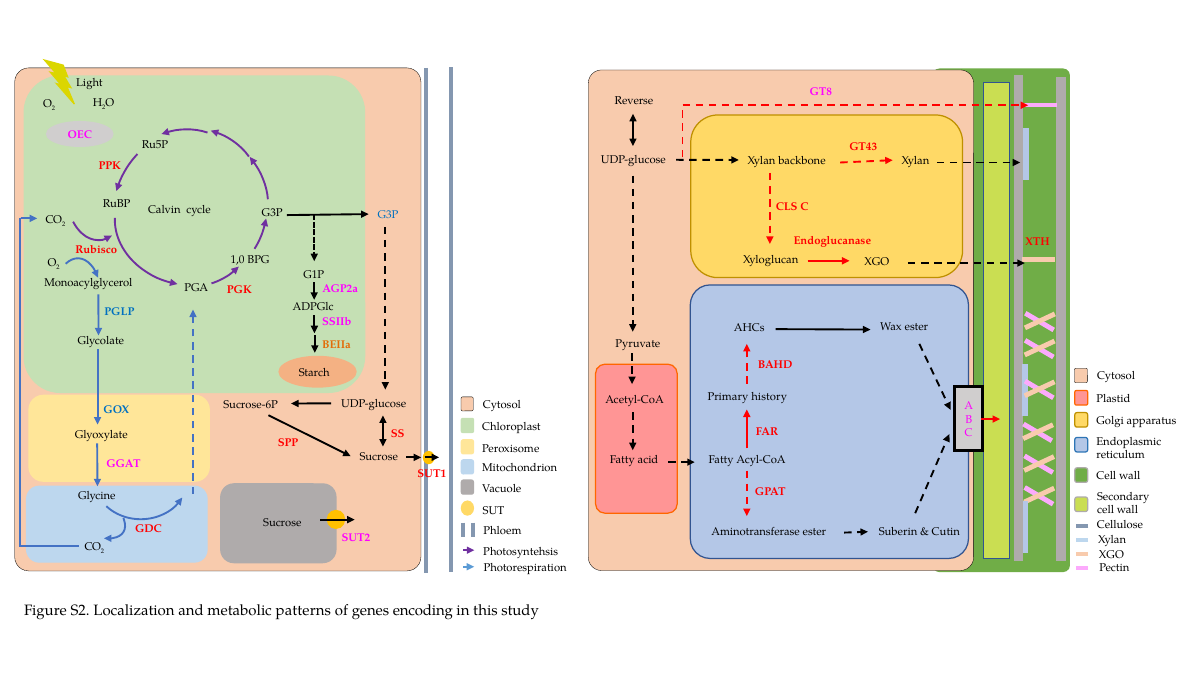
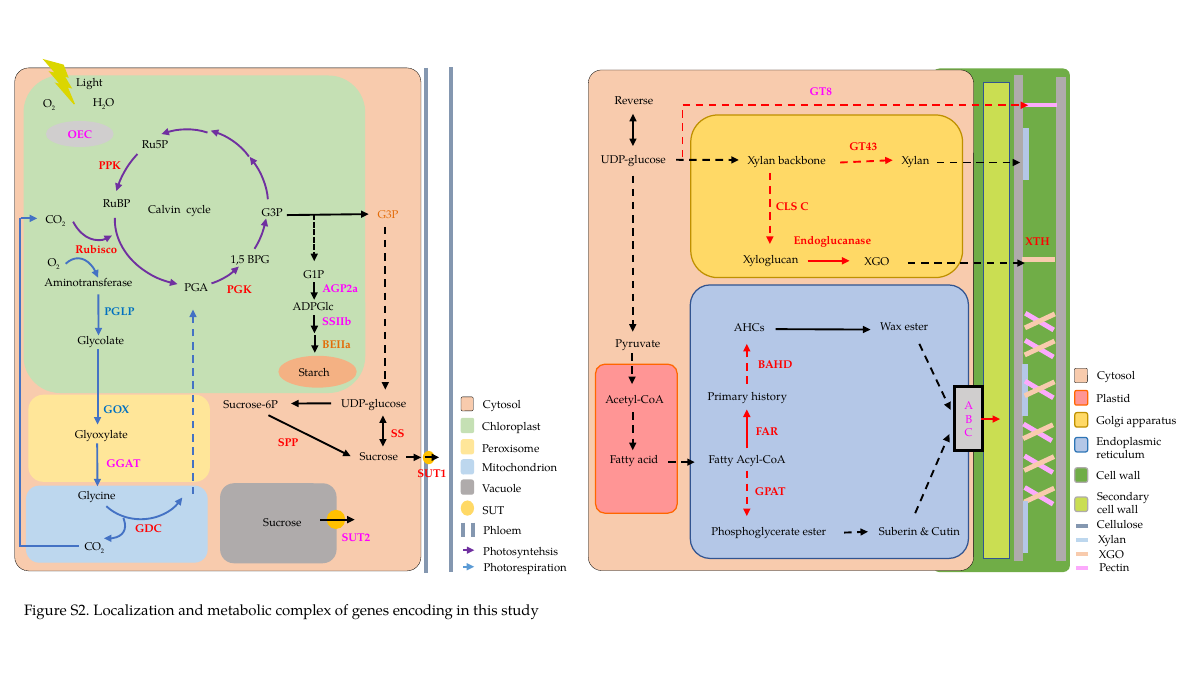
G3P at (388, 215) colour: blue -> orange
1,0: 1,0 -> 1,5
Monoacylglycerol: Monoacylglycerol -> Aminotransferase
Aminotransferase: Aminotransferase -> Phosphoglycerate
patterns: patterns -> complex
